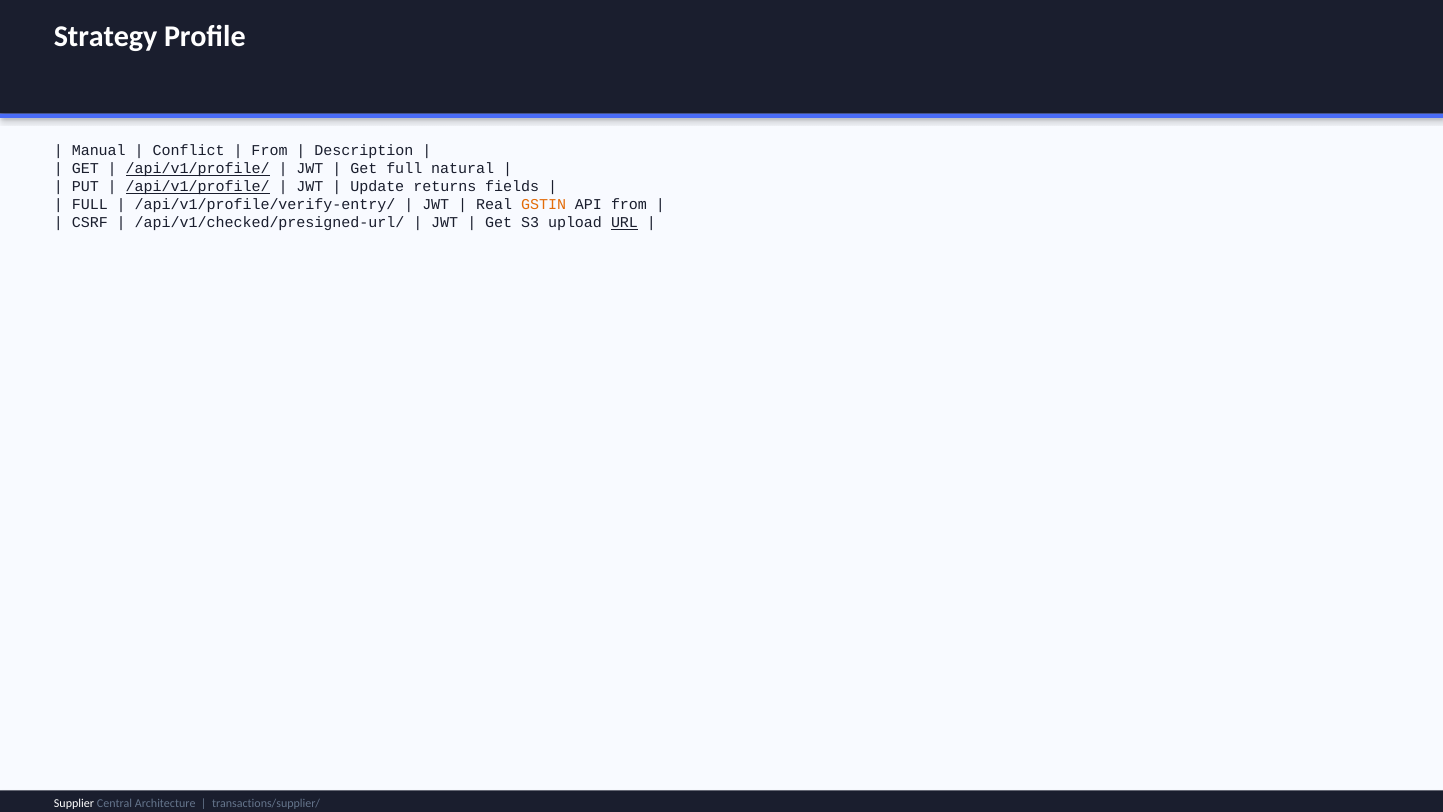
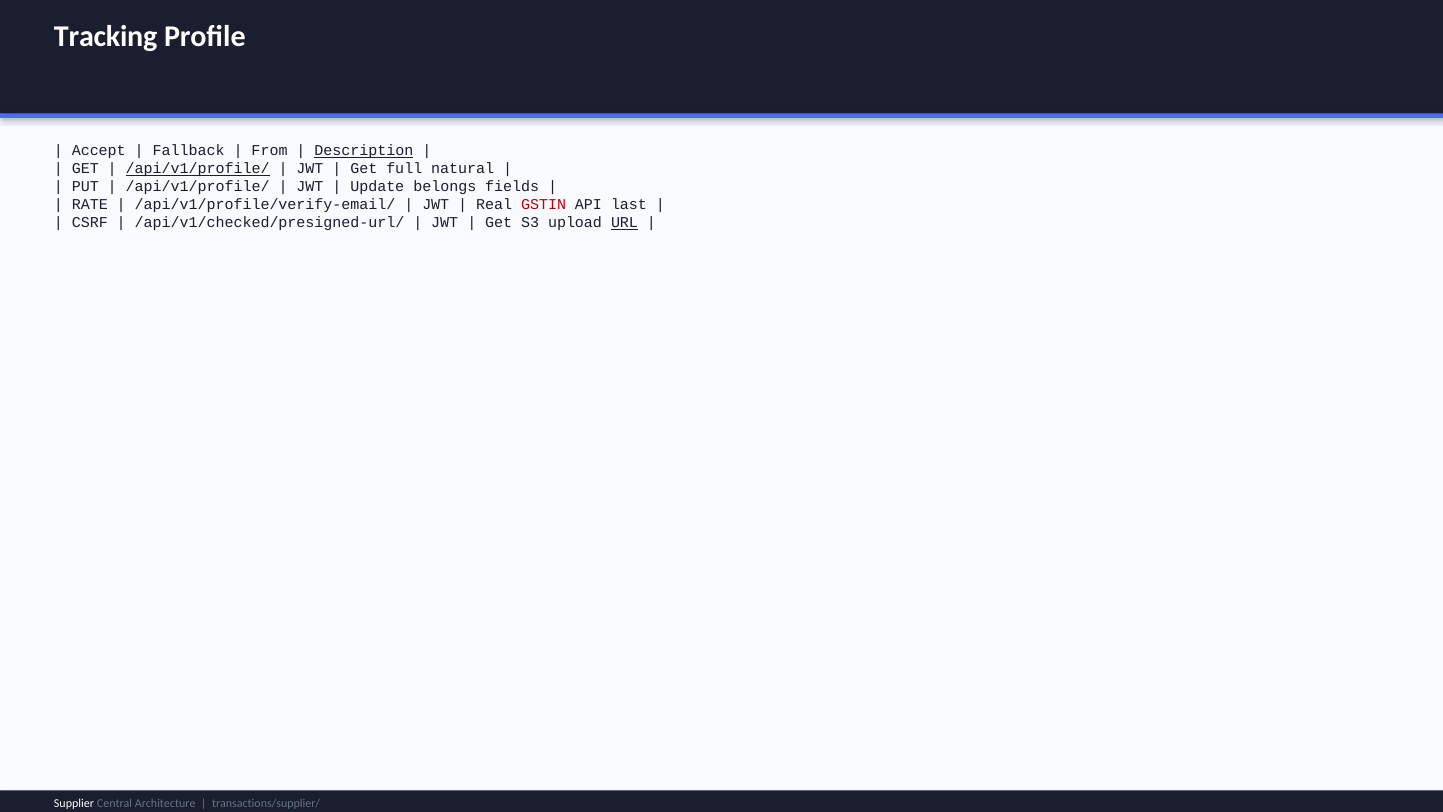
Strategy: Strategy -> Tracking
Manual: Manual -> Accept
Conflict: Conflict -> Fallback
Description underline: none -> present
/api/v1/profile/ at (198, 187) underline: present -> none
returns: returns -> belongs
FULL at (90, 205): FULL -> RATE
/api/v1/profile/verify-entry/: /api/v1/profile/verify-entry/ -> /api/v1/profile/verify-email/
GSTIN colour: orange -> red
API from: from -> last
